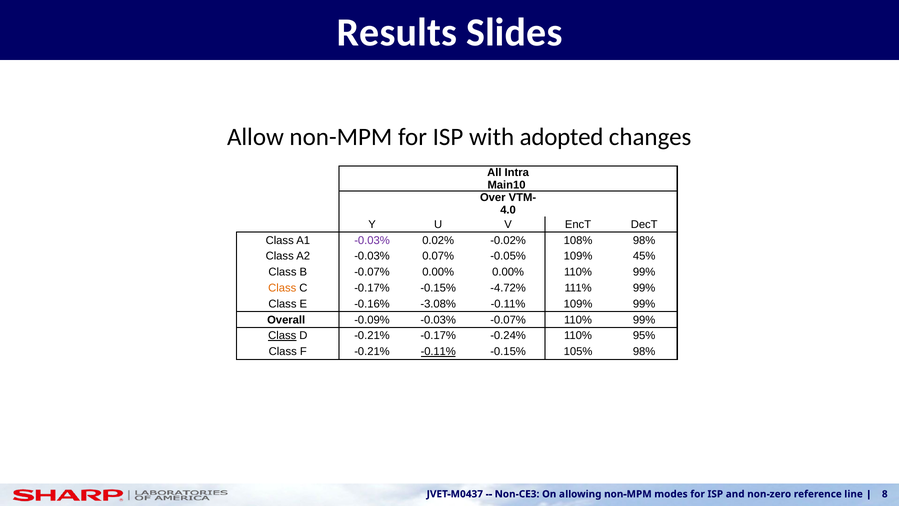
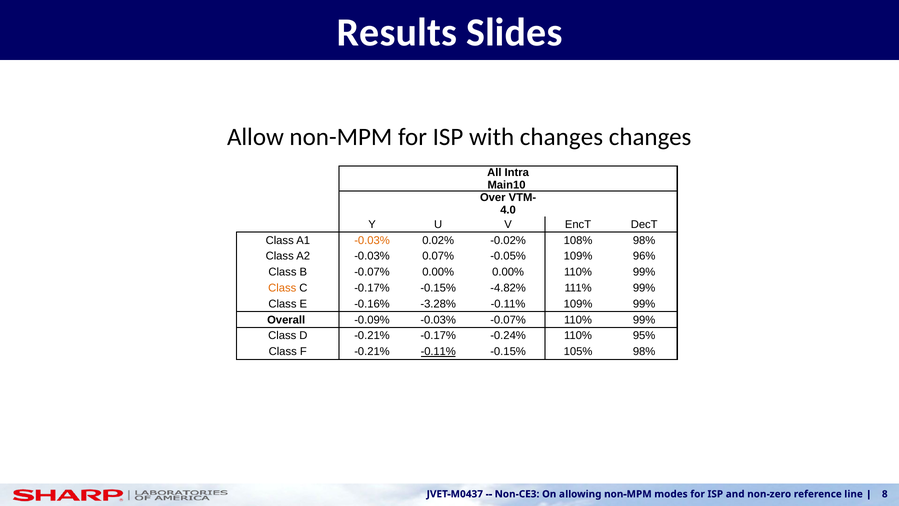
with adopted: adopted -> changes
-0.03% at (372, 240) colour: purple -> orange
45%: 45% -> 96%
-4.72%: -4.72% -> -4.82%
-3.08%: -3.08% -> -3.28%
Class at (282, 336) underline: present -> none
